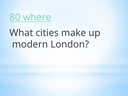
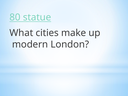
where: where -> statue
